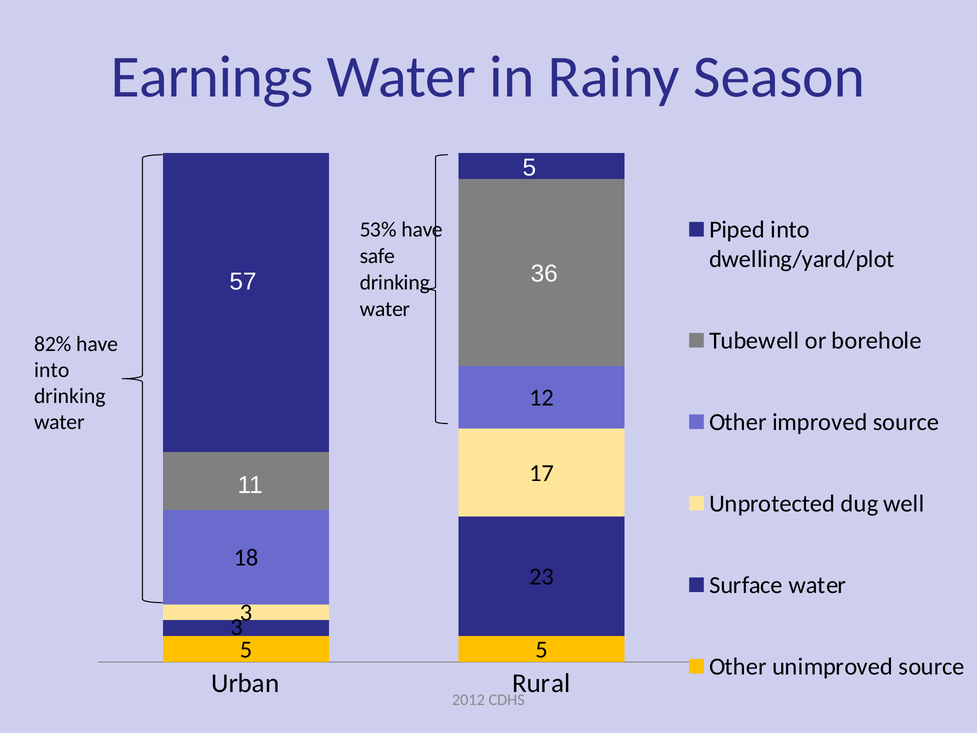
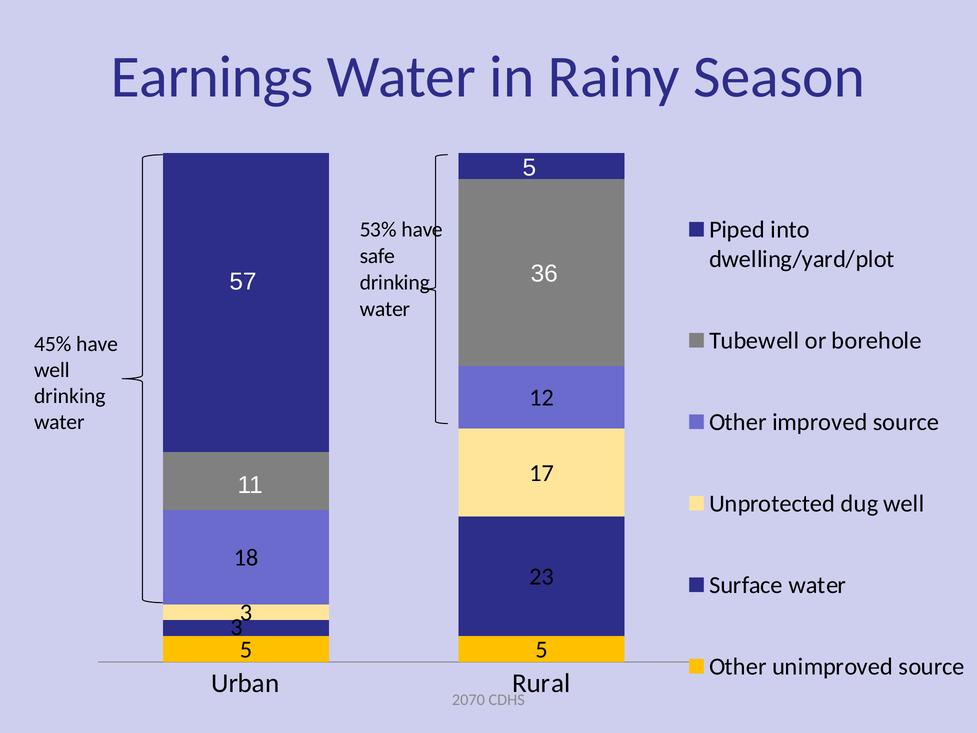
82%: 82% -> 45%
into at (52, 370): into -> well
2012: 2012 -> 2070
